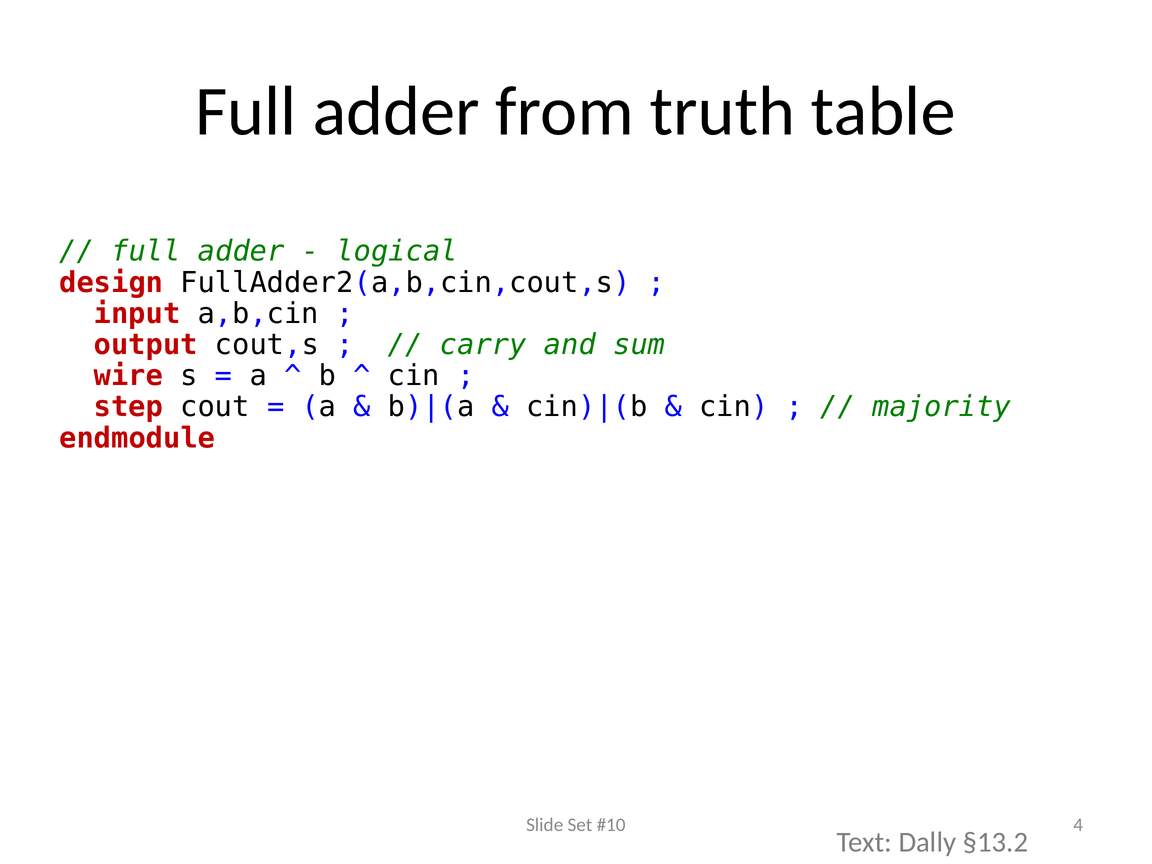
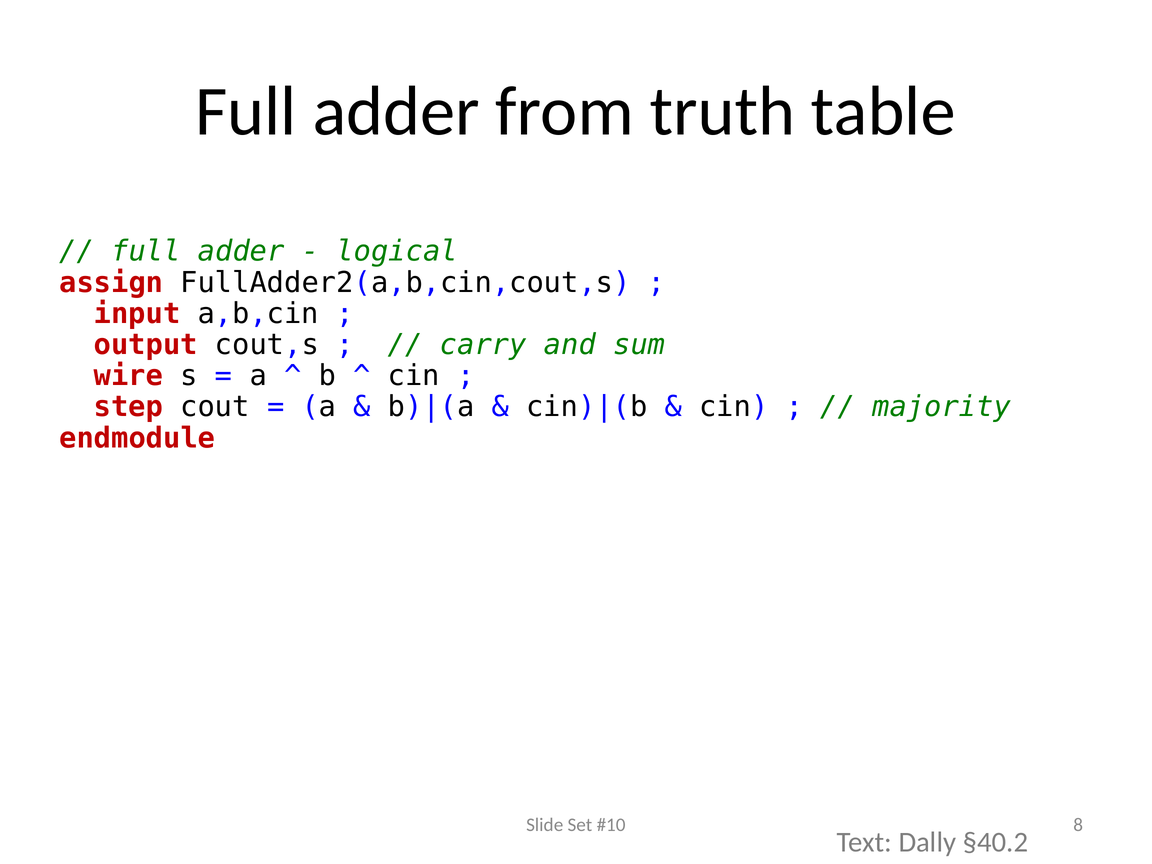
design: design -> assign
4: 4 -> 8
§13.2: §13.2 -> §40.2
